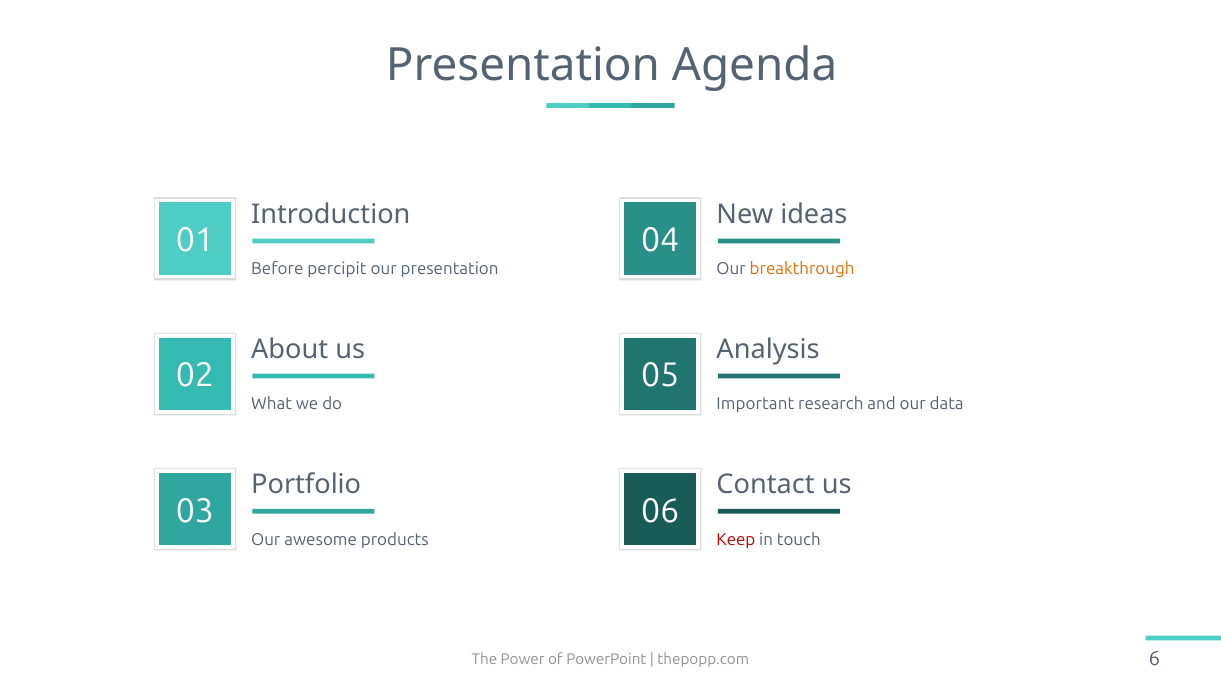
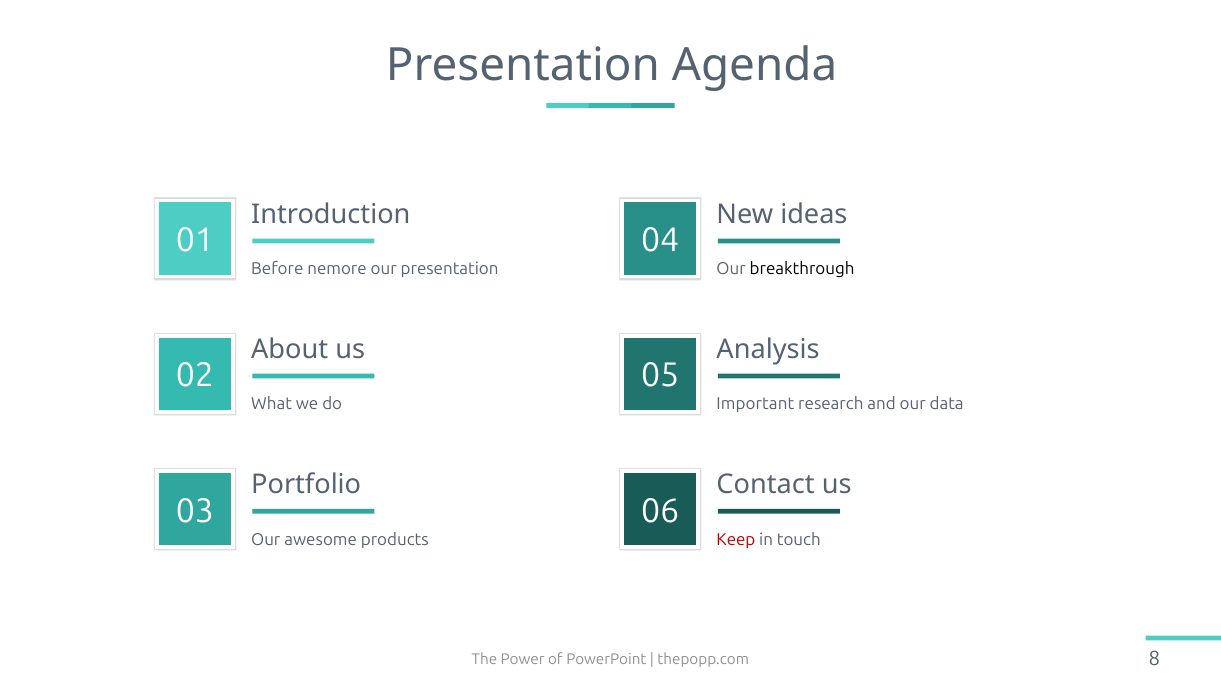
percipit: percipit -> nemore
breakthrough colour: orange -> black
6: 6 -> 8
